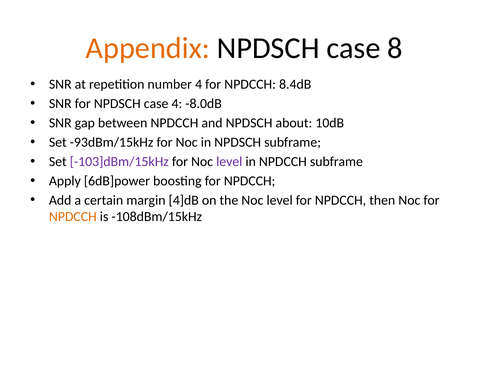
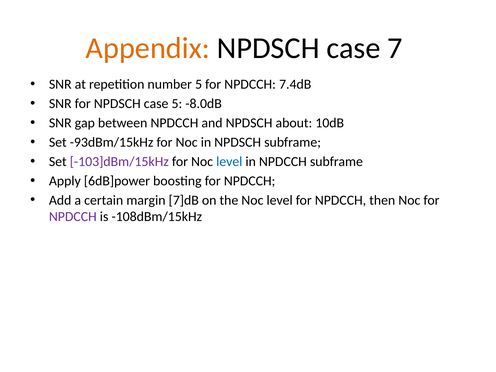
8: 8 -> 7
number 4: 4 -> 5
8.4dB: 8.4dB -> 7.4dB
case 4: 4 -> 5
level at (229, 162) colour: purple -> blue
4]dB: 4]dB -> 7]dB
NPDCCH at (73, 217) colour: orange -> purple
